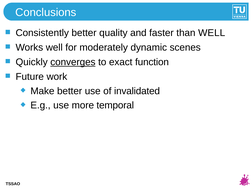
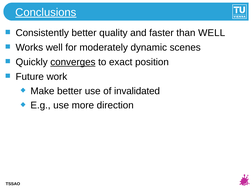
Conclusions underline: none -> present
function: function -> position
temporal: temporal -> direction
